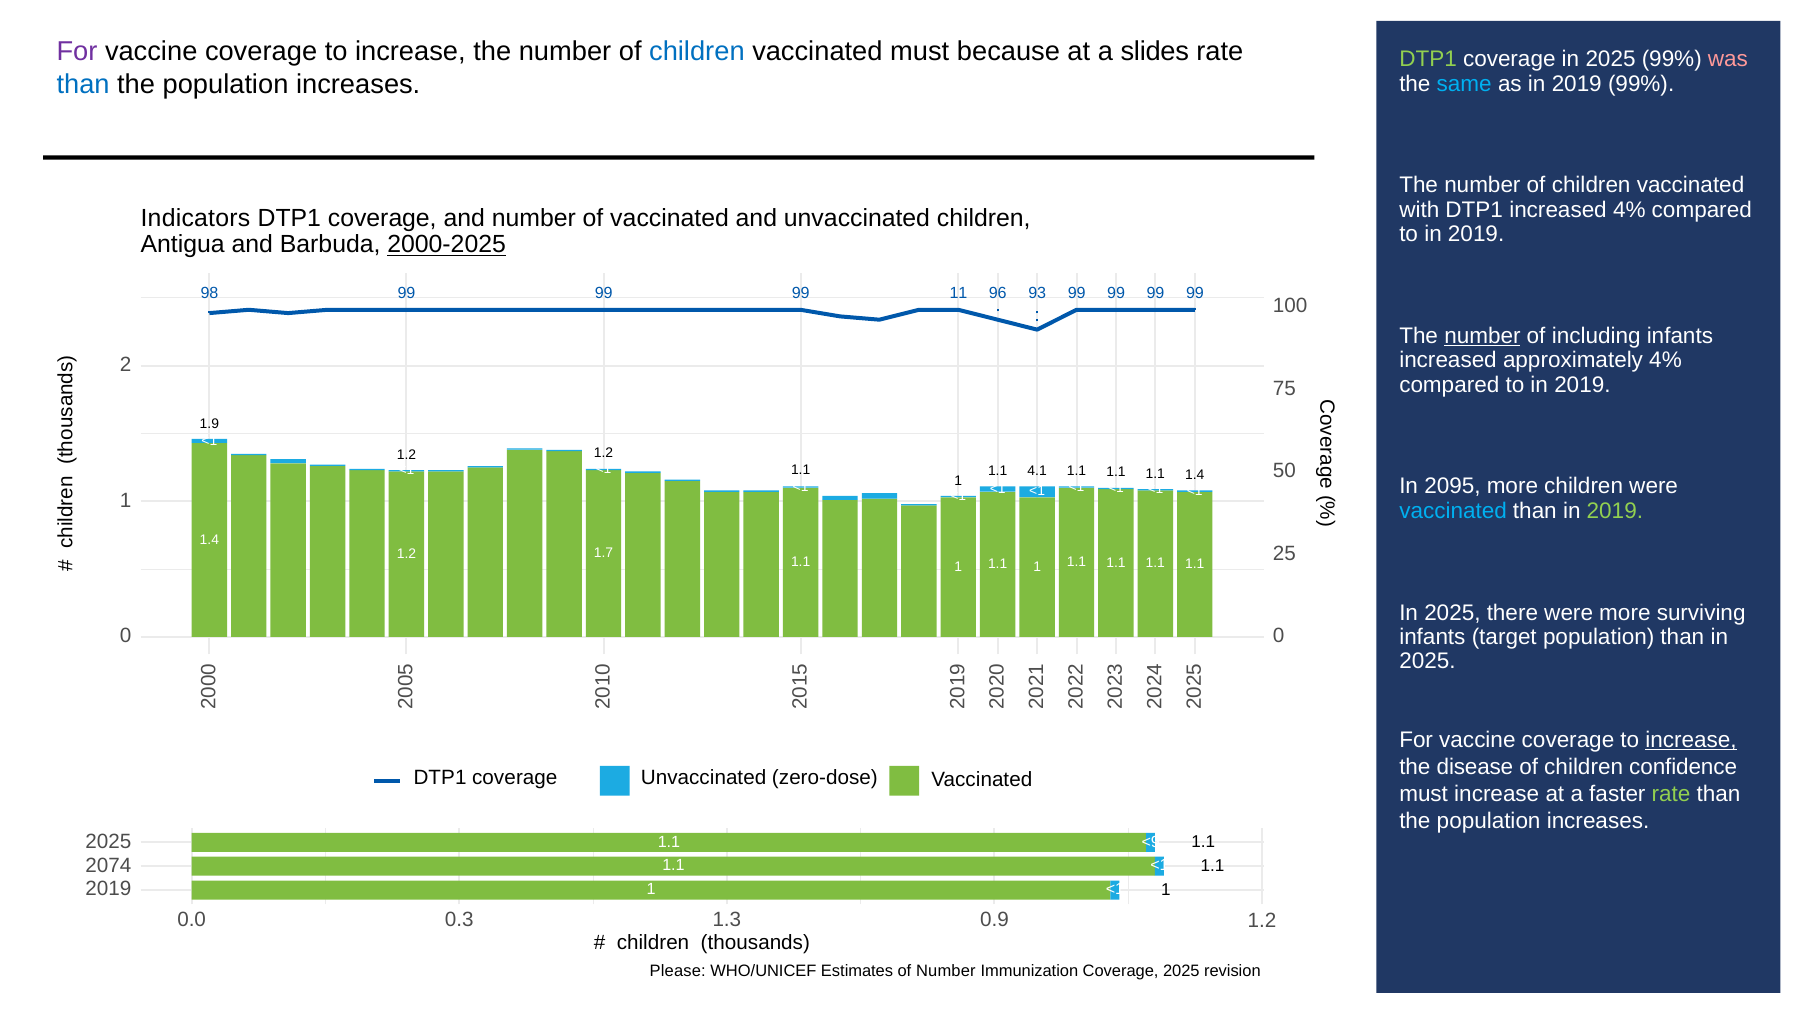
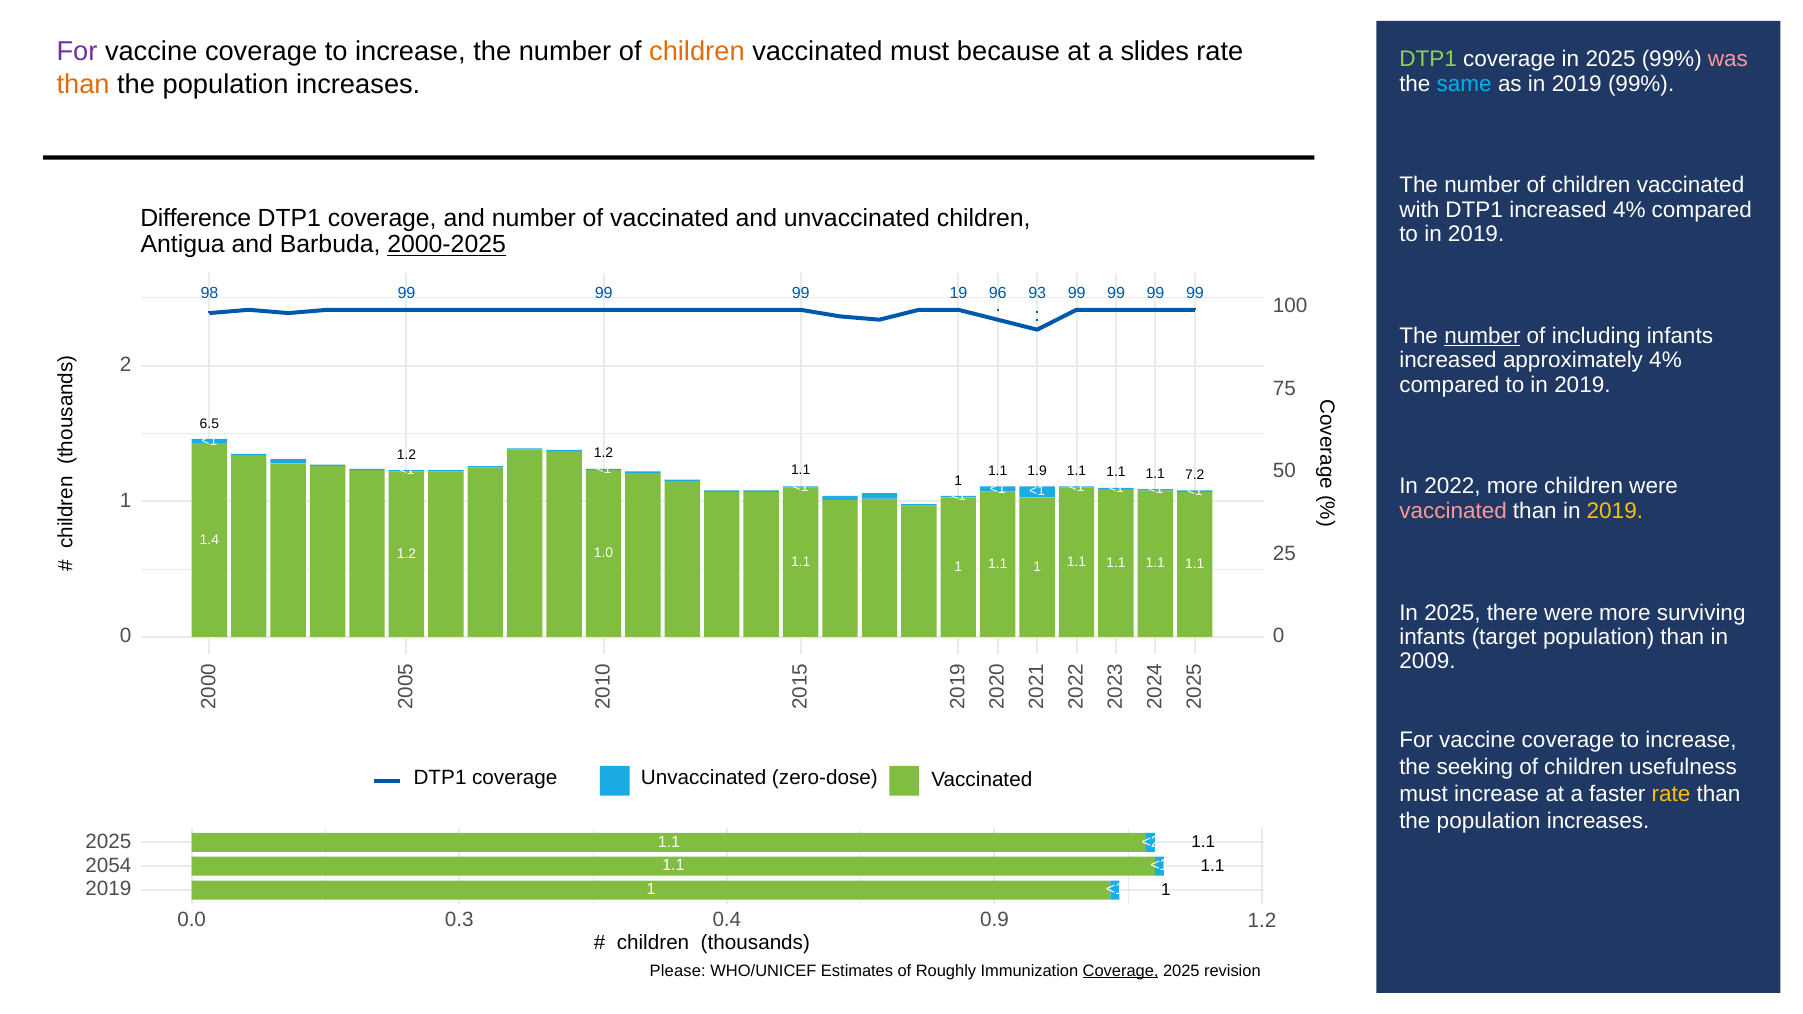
children at (697, 52) colour: blue -> orange
than at (83, 85) colour: blue -> orange
Indicators: Indicators -> Difference
11: 11 -> 19
1.9: 1.9 -> 6.5
4.1: 4.1 -> 1.9
1.1 1.4: 1.4 -> 7.2
2095: 2095 -> 2022
vaccinated at (1453, 511) colour: light blue -> pink
2019 at (1615, 511) colour: light green -> yellow
1.7: 1.7 -> 1.0
2025 at (1427, 661): 2025 -> 2009
increase at (1691, 740) underline: present -> none
disease: disease -> seeking
confidence: confidence -> usefulness
rate at (1671, 794) colour: light green -> yellow
<9: <9 -> <2
2074: 2074 -> 2054
1.3: 1.3 -> 0.4
of Number: Number -> Roughly
Coverage at (1121, 971) underline: none -> present
